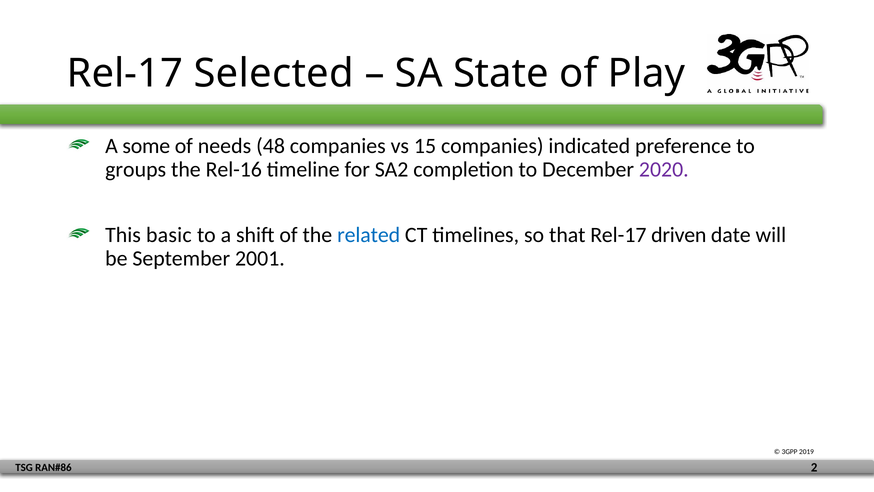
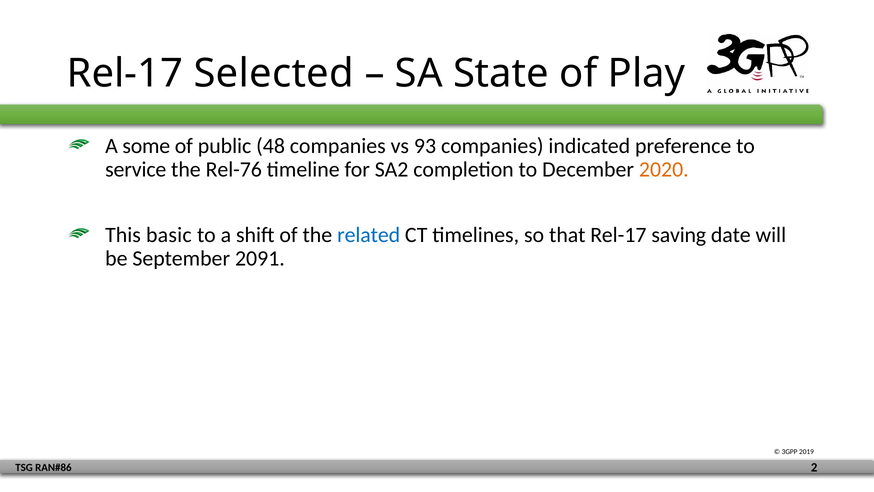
needs: needs -> public
15: 15 -> 93
groups: groups -> service
Rel-16: Rel-16 -> Rel-76
2020 colour: purple -> orange
driven: driven -> saving
2001: 2001 -> 2091
